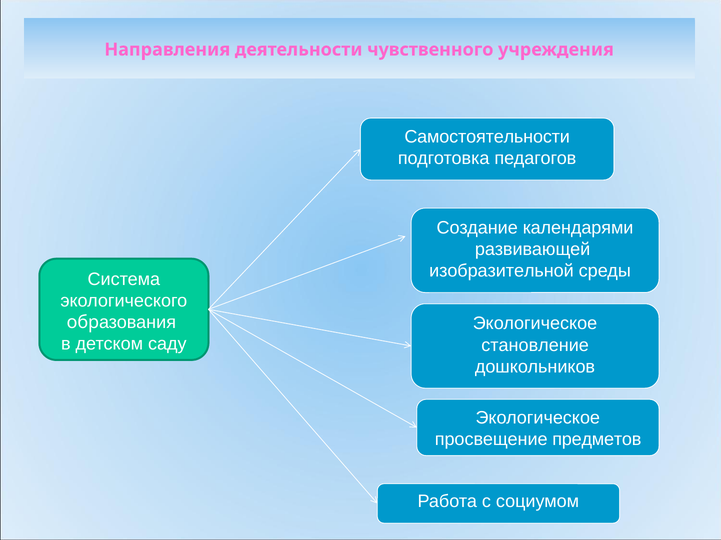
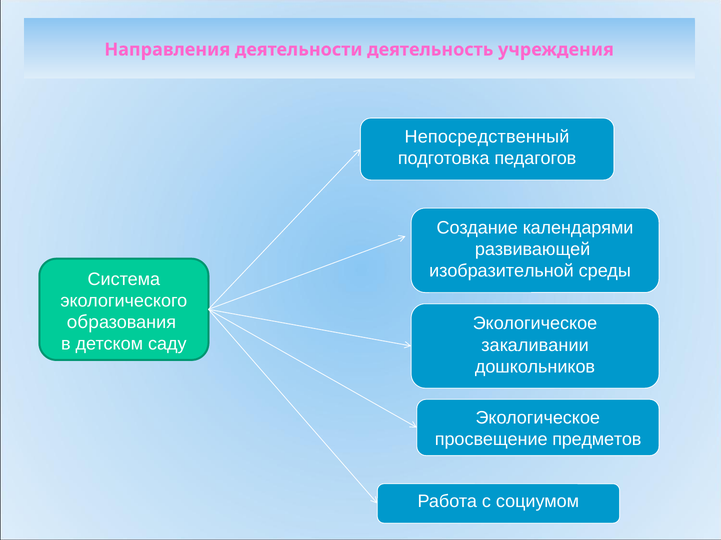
чувственного: чувственного -> деятельность
Самостоятельности: Самостоятельности -> Непосредственный
становление: становление -> закаливании
